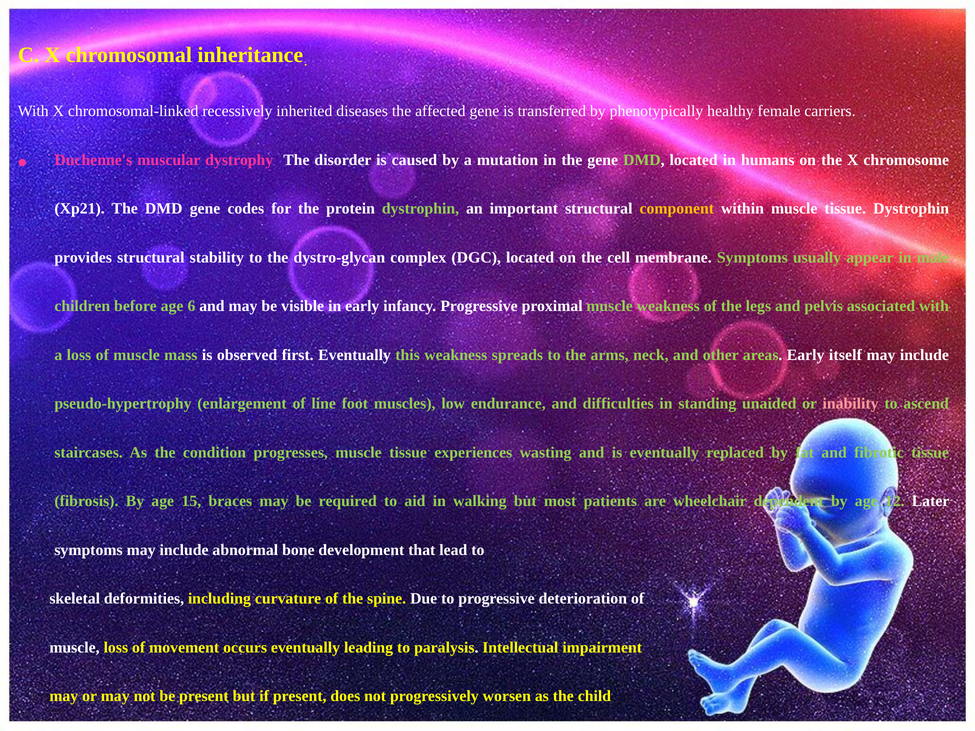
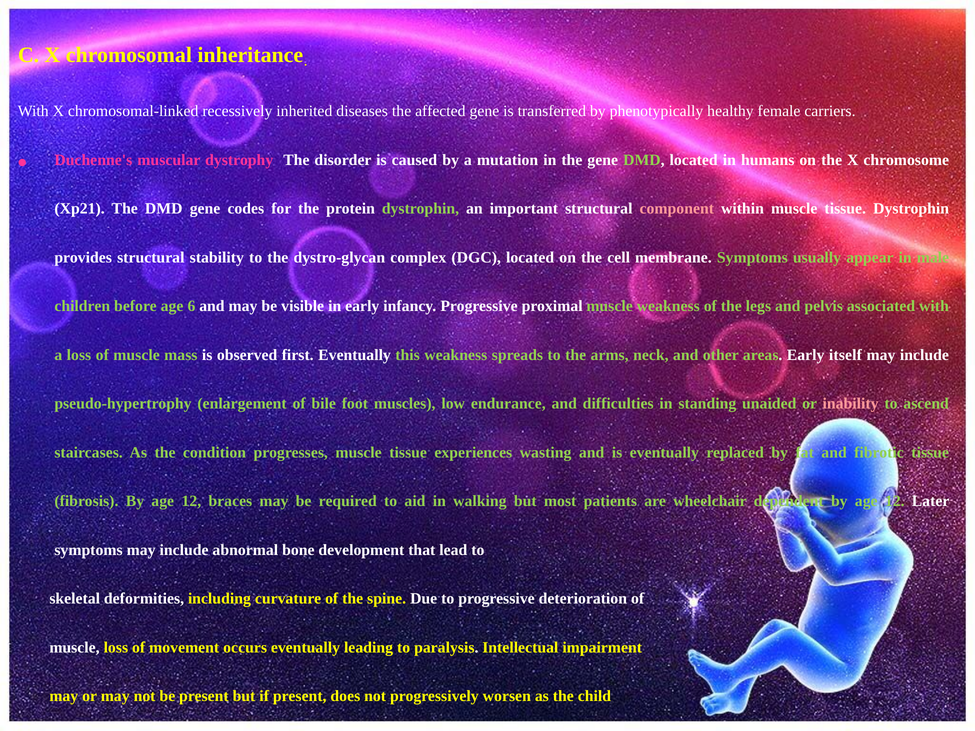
component colour: yellow -> pink
line: line -> bile
fibrosis By age 15: 15 -> 12
